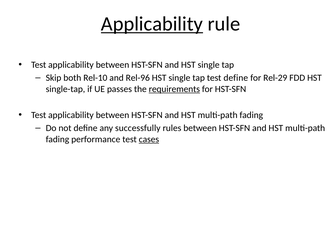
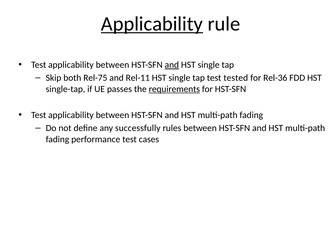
and at (172, 65) underline: none -> present
Rel-10: Rel-10 -> Rel-75
Rel-96: Rel-96 -> Rel-11
test define: define -> tested
Rel-29: Rel-29 -> Rel-36
cases underline: present -> none
